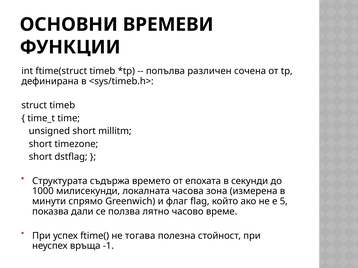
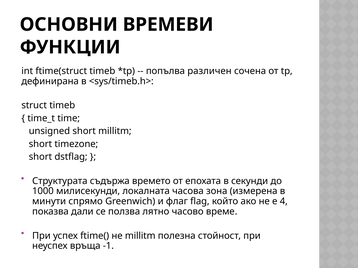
5: 5 -> 4
не тогава: тогава -> millitm
